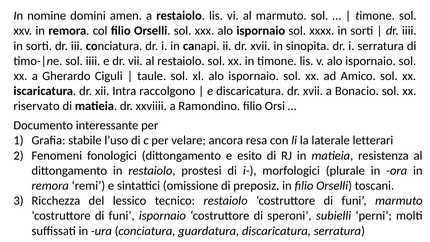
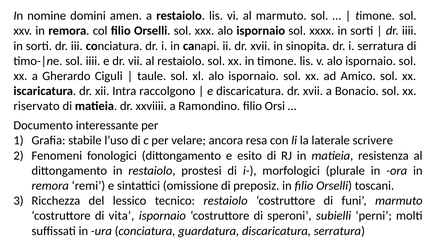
letterari: letterari -> scrivere
funi at (122, 216): funi -> vita
